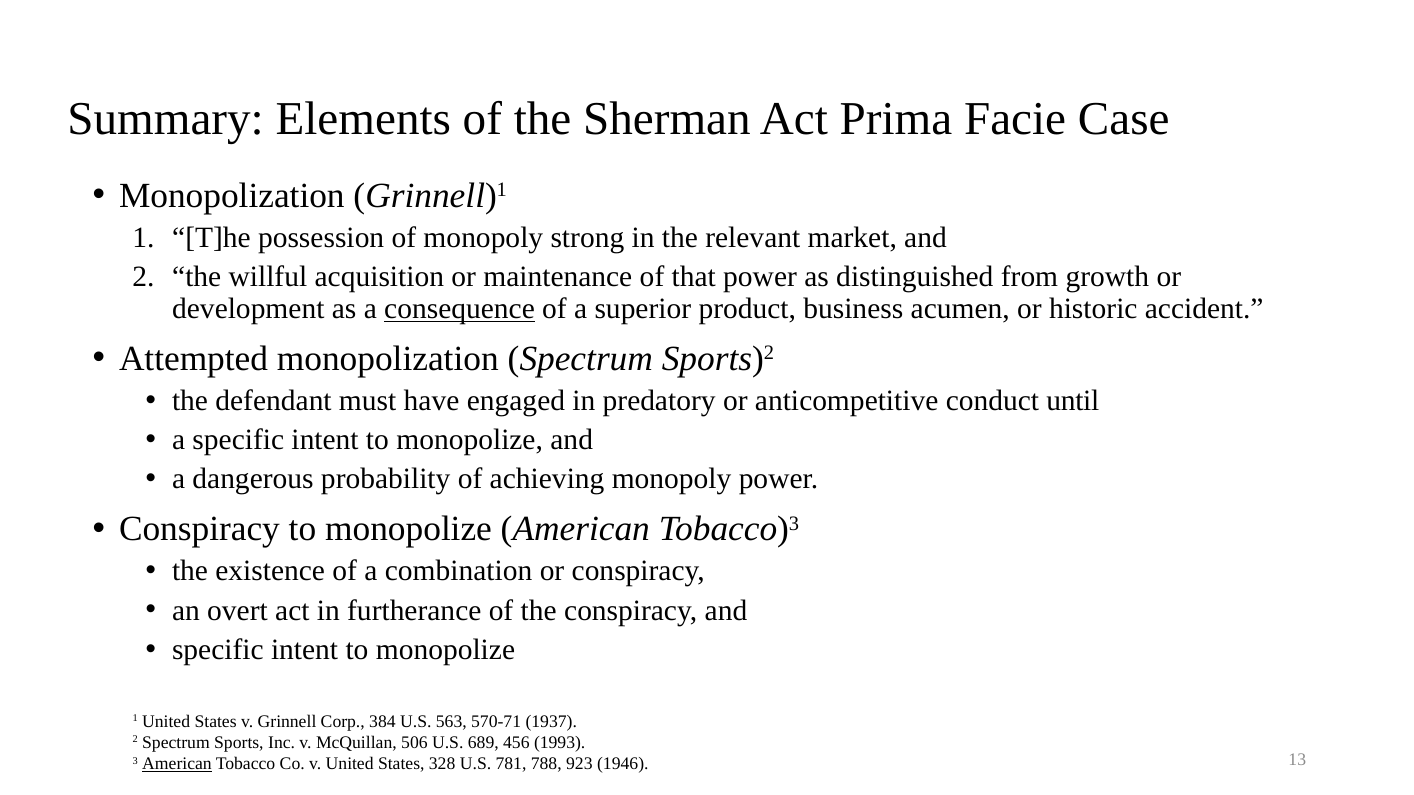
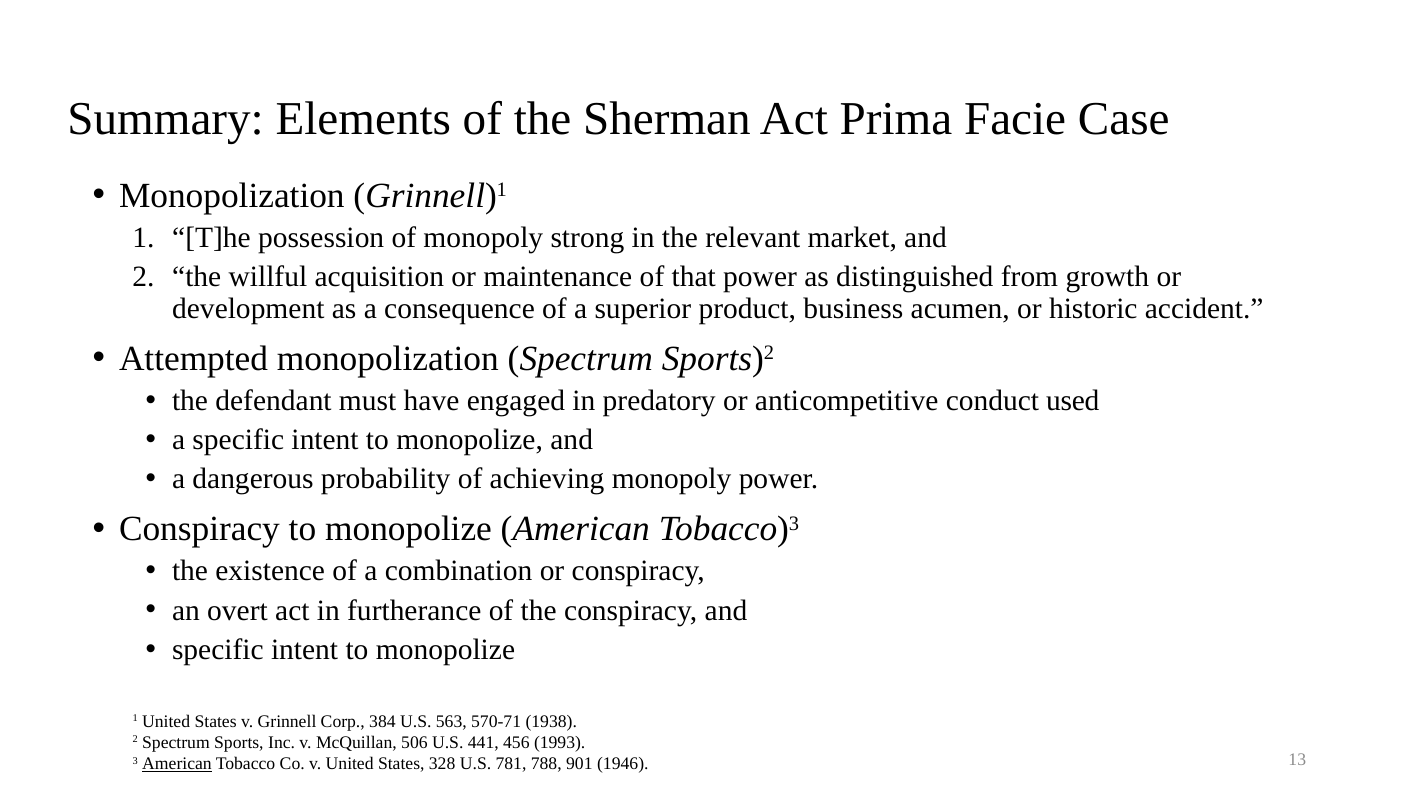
consequence underline: present -> none
until: until -> used
1937: 1937 -> 1938
689: 689 -> 441
923: 923 -> 901
